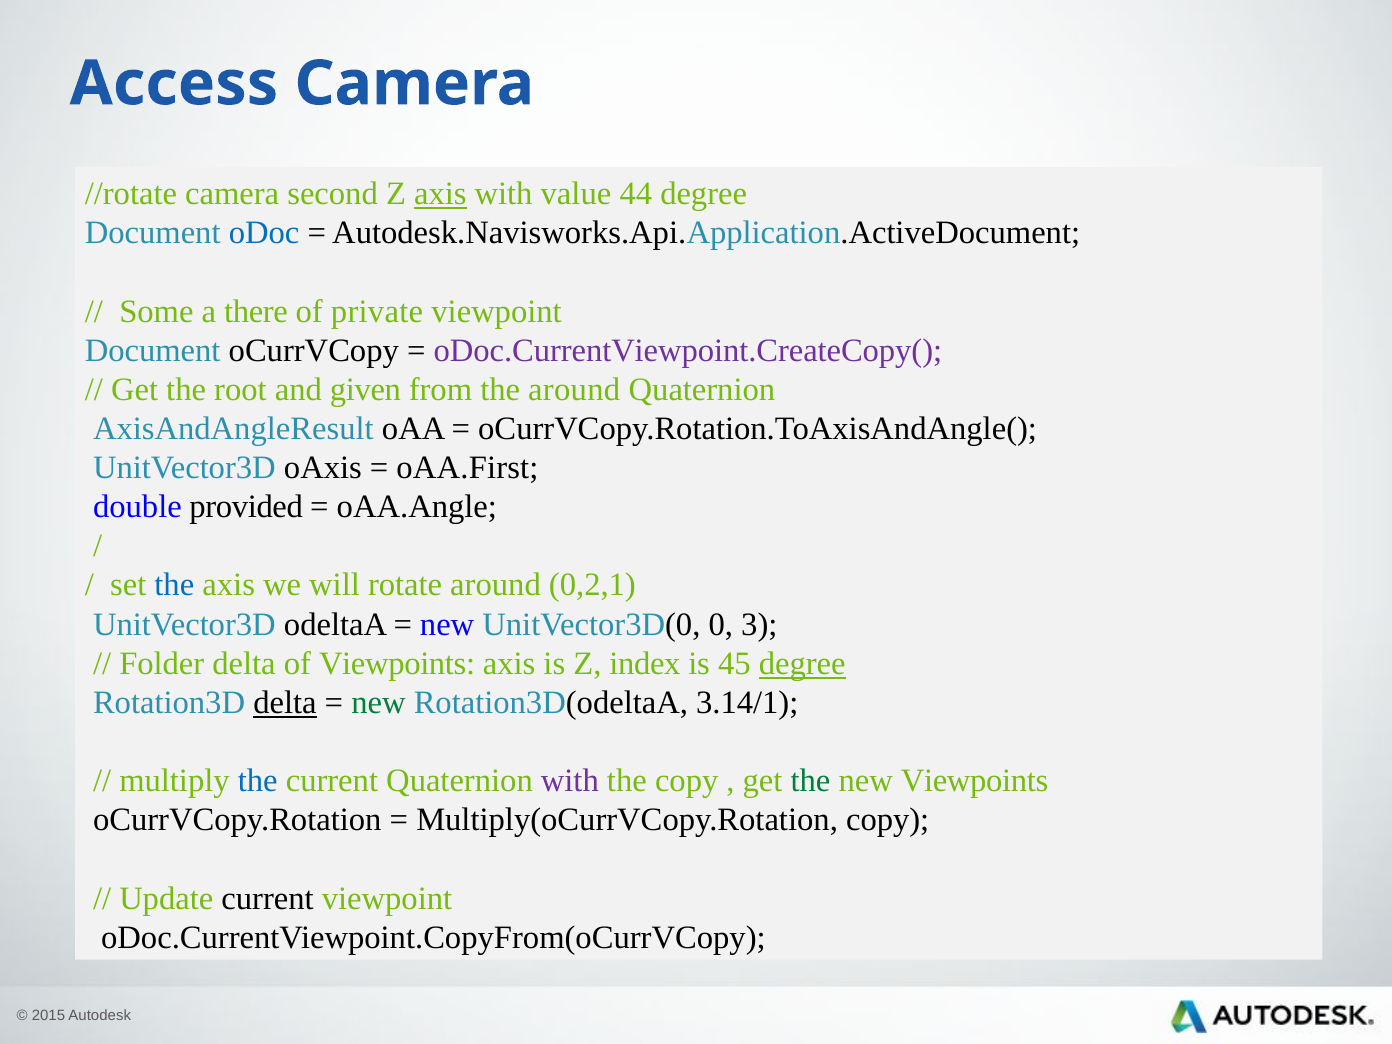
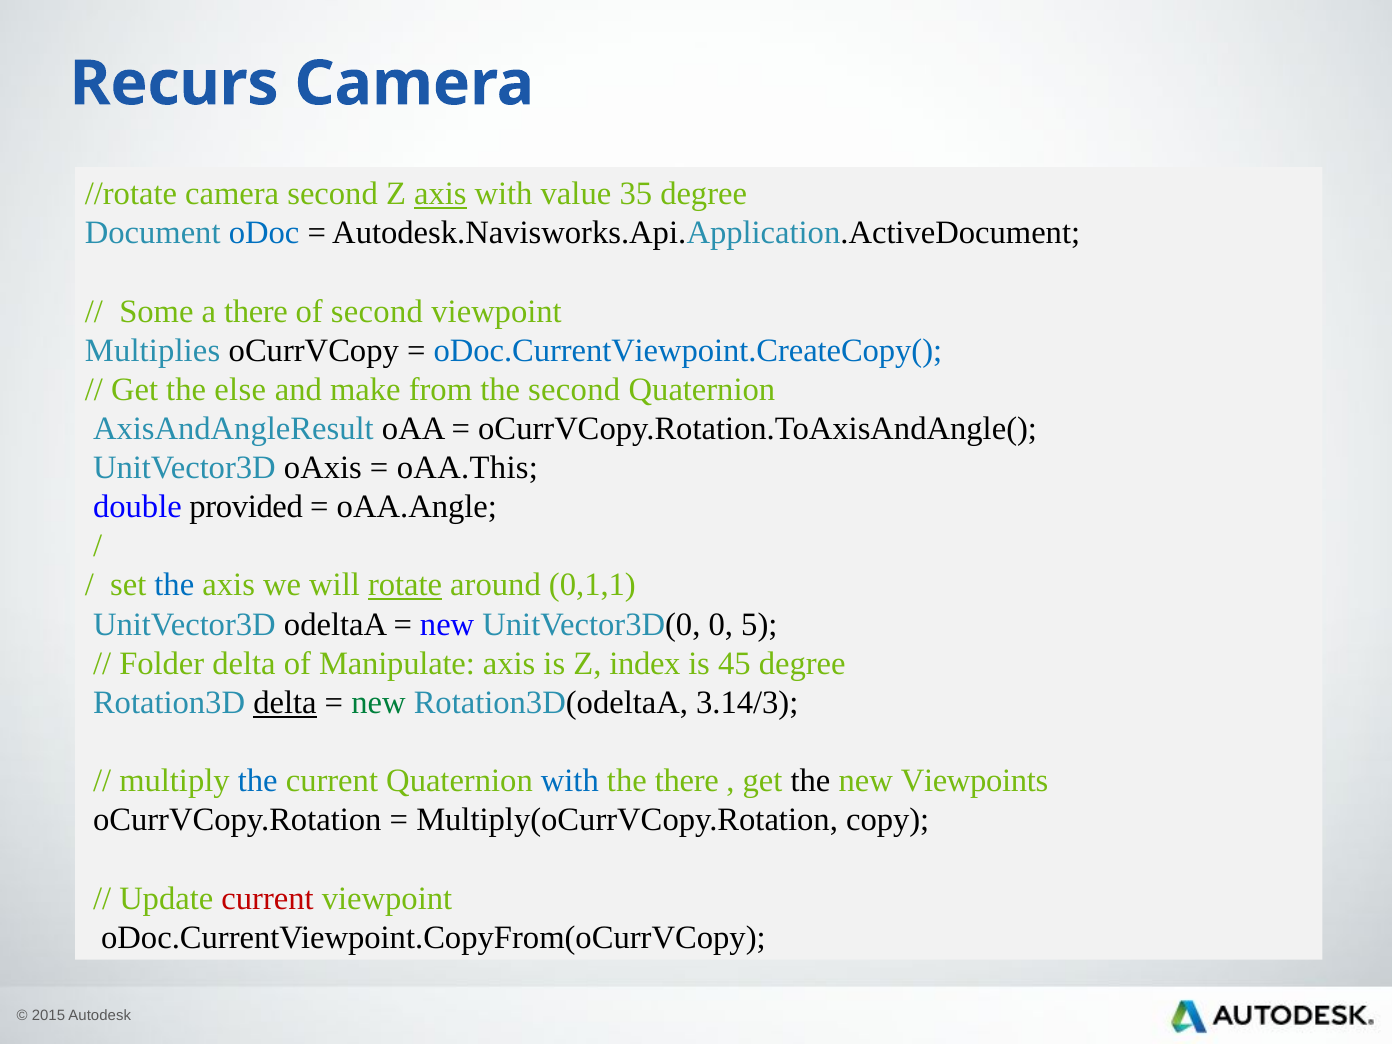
Access: Access -> Recurs
44: 44 -> 35
of private: private -> second
Document at (153, 350): Document -> Multiplies
oDoc.CurrentViewpoint.CreateCopy( colour: purple -> blue
root: root -> else
given: given -> make
the around: around -> second
oAA.First: oAA.First -> oAA.This
rotate underline: none -> present
0,2,1: 0,2,1 -> 0,1,1
3: 3 -> 5
of Viewpoints: Viewpoints -> Manipulate
degree at (802, 663) underline: present -> none
3.14/1: 3.14/1 -> 3.14/3
with at (570, 781) colour: purple -> blue
the copy: copy -> there
the at (811, 781) colour: green -> black
current at (268, 898) colour: black -> red
